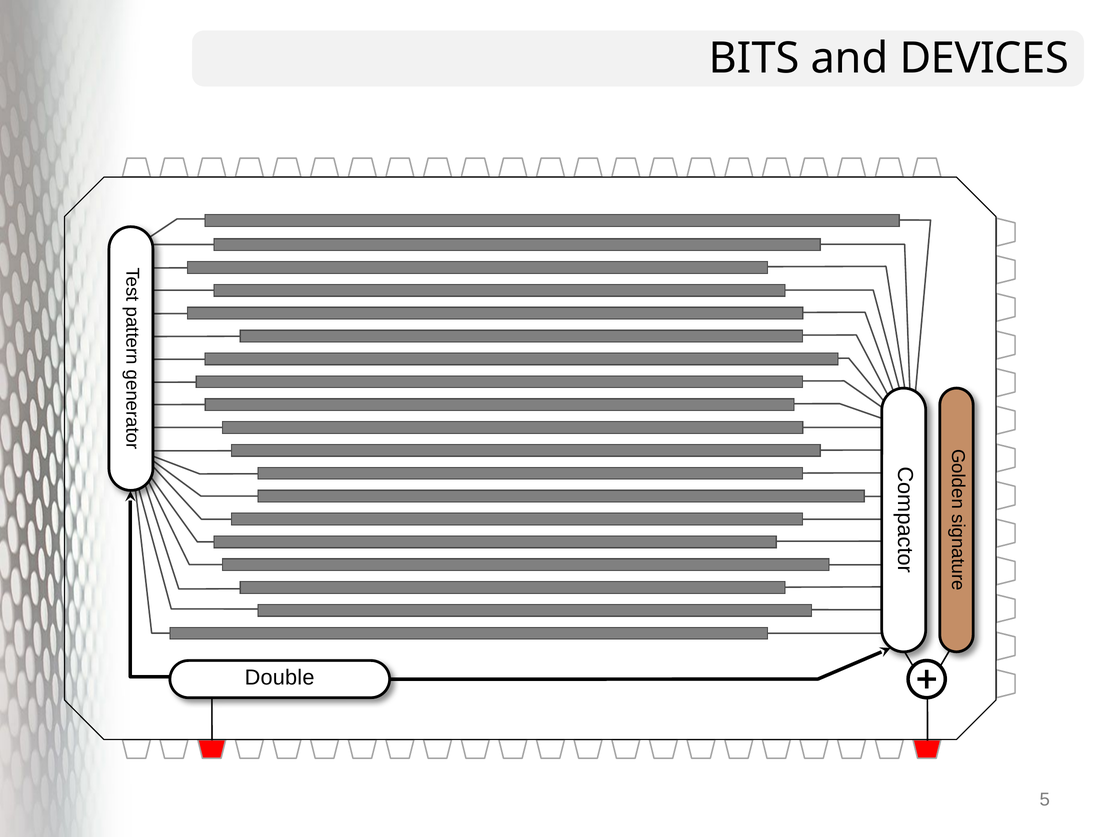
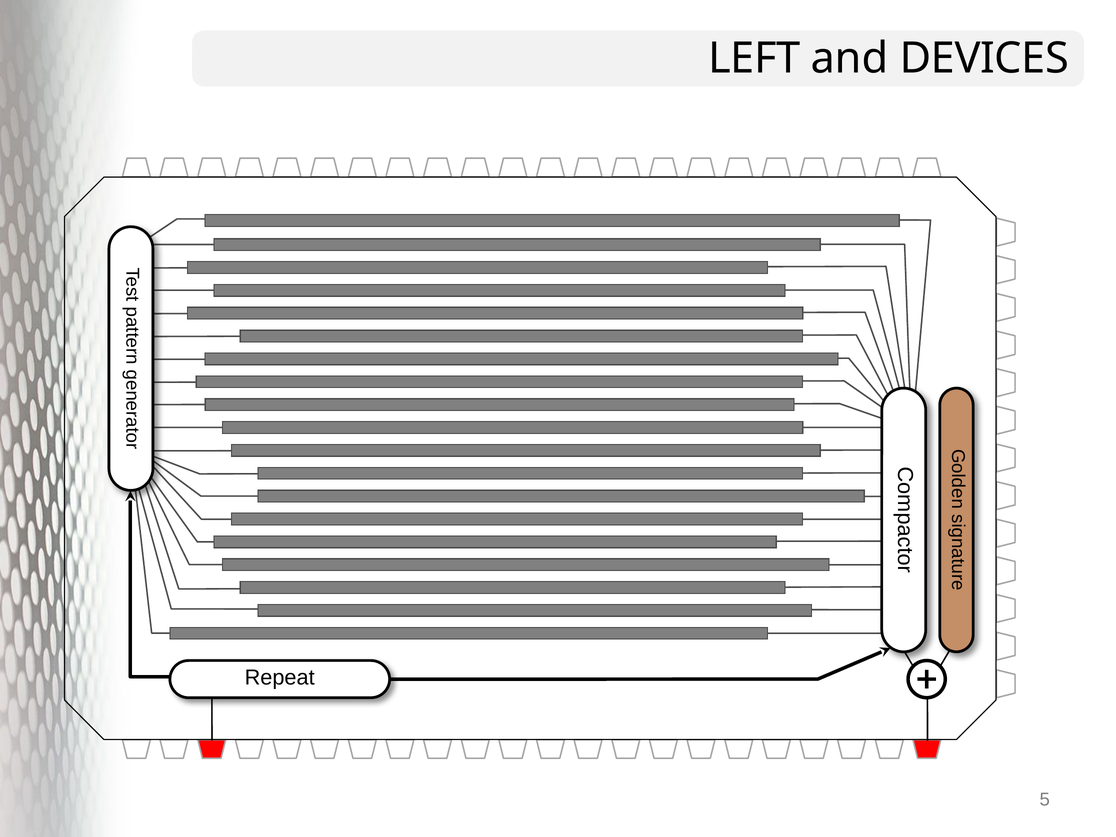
BITS: BITS -> LEFT
Double: Double -> Repeat
